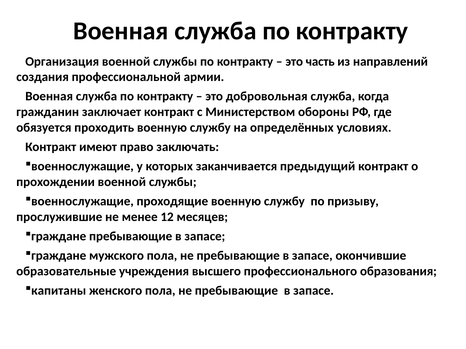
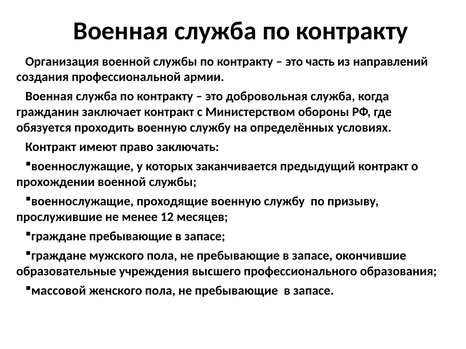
капитаны: капитаны -> массовой
